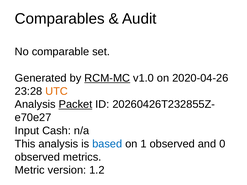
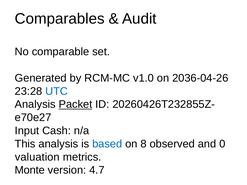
RCM-MC underline: present -> none
2020-04-26: 2020-04-26 -> 2036-04-26
UTC colour: orange -> blue
1: 1 -> 8
observed at (37, 157): observed -> valuation
Metric: Metric -> Monte
1.2: 1.2 -> 4.7
